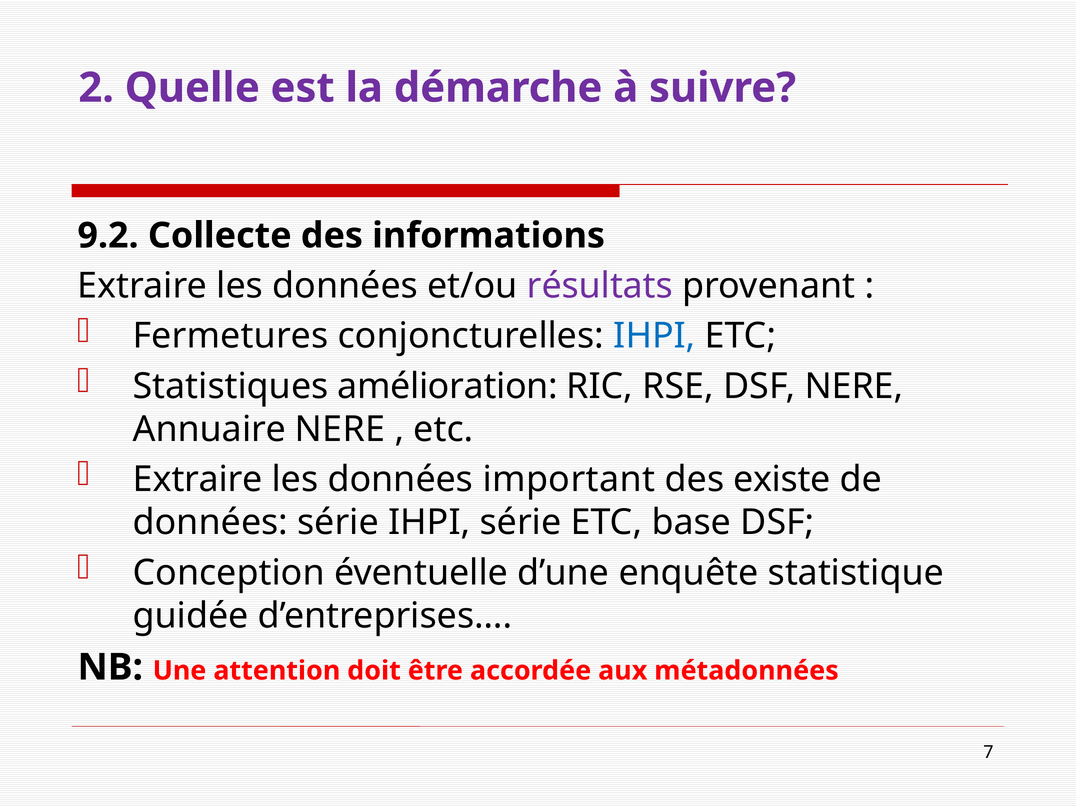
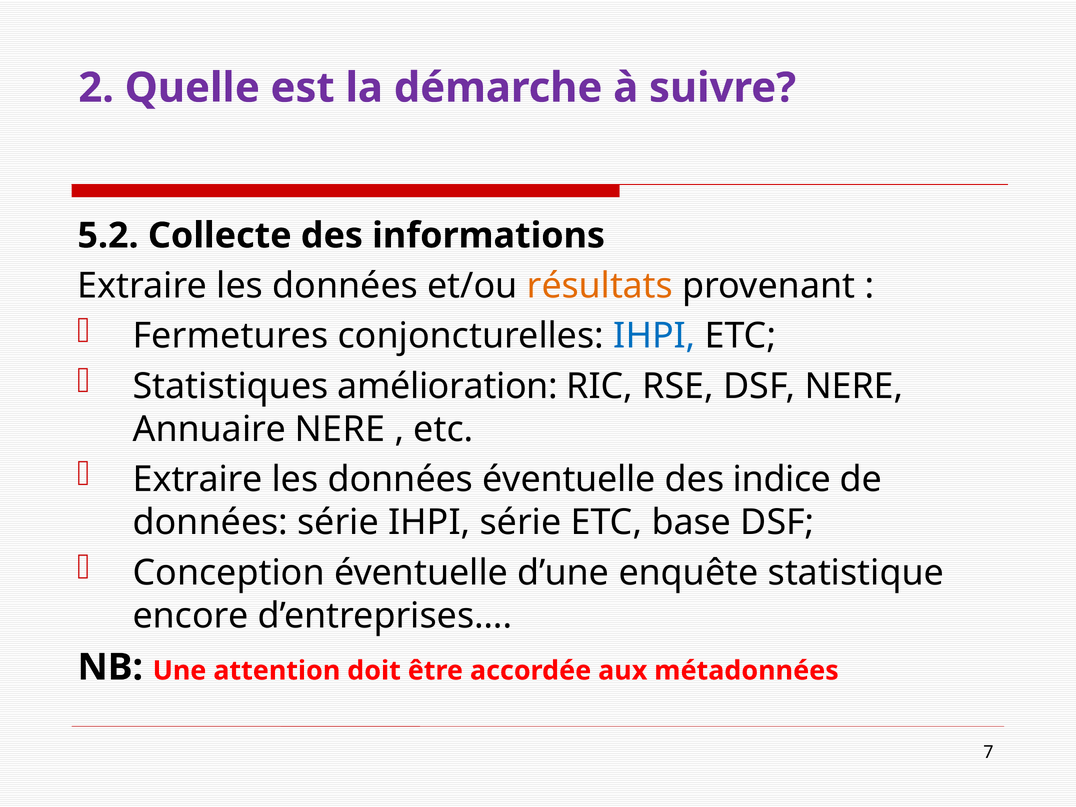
9.2: 9.2 -> 5.2
résultats colour: purple -> orange
données important: important -> éventuelle
existe: existe -> indice
guidée: guidée -> encore
